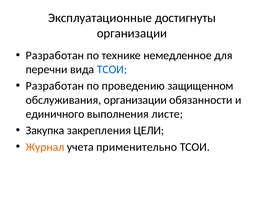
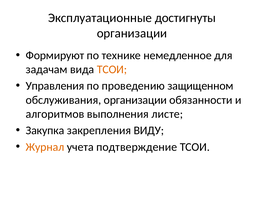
Разработан at (55, 55): Разработан -> Формируют
перечни: перечни -> задачам
ТСОИ at (112, 69) colour: blue -> orange
Разработан at (55, 86): Разработан -> Управления
единичного: единичного -> алгоритмов
ЦЕЛИ: ЦЕЛИ -> ВИДУ
применительно: применительно -> подтверждение
